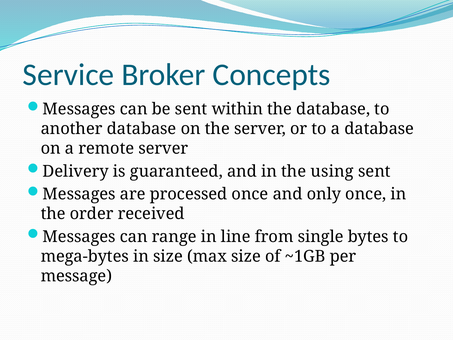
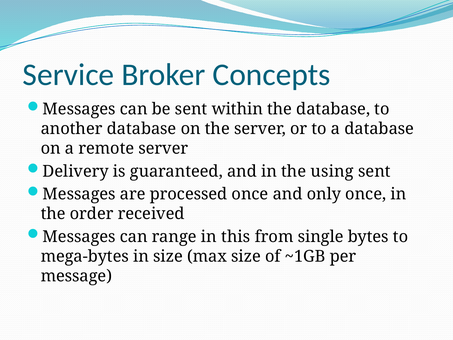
line: line -> this
